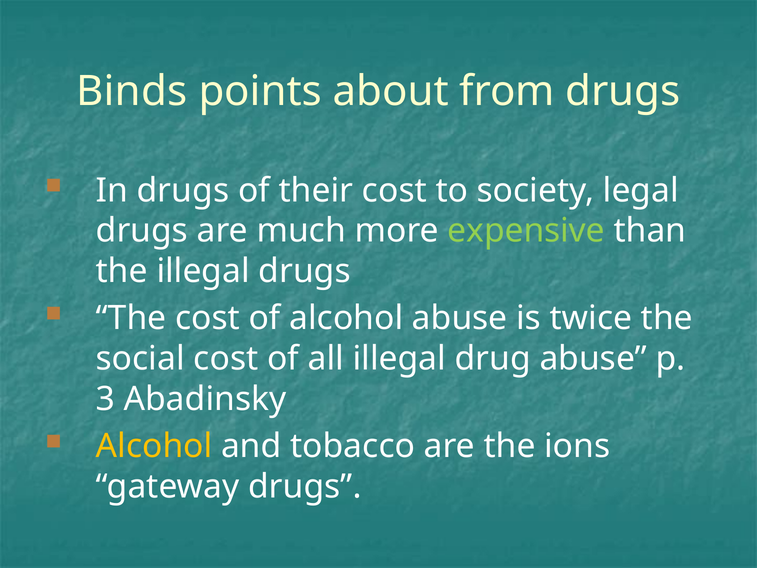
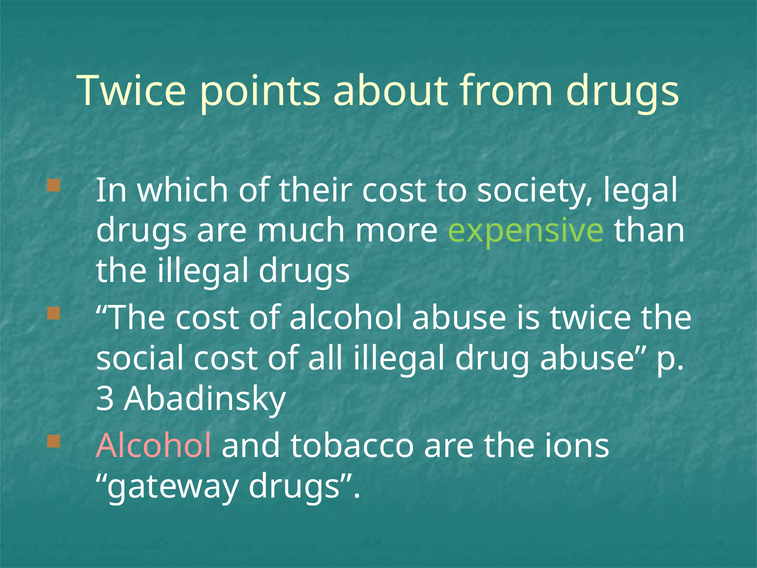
Binds at (132, 91): Binds -> Twice
In drugs: drugs -> which
Alcohol at (154, 446) colour: yellow -> pink
